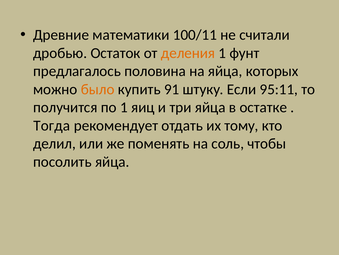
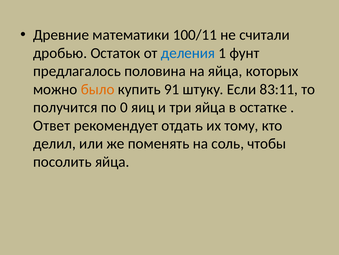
деления colour: orange -> blue
95:11: 95:11 -> 83:11
по 1: 1 -> 0
Тогда: Тогда -> Ответ
